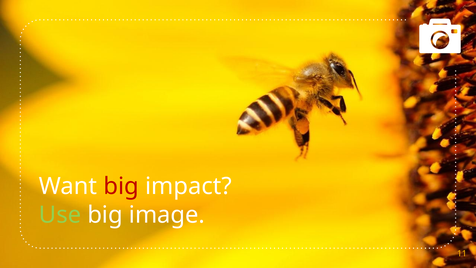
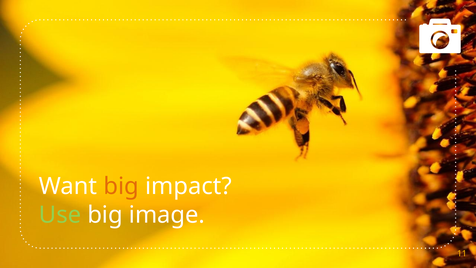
big at (121, 186) colour: red -> orange
